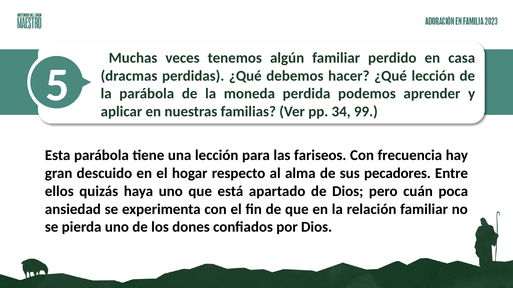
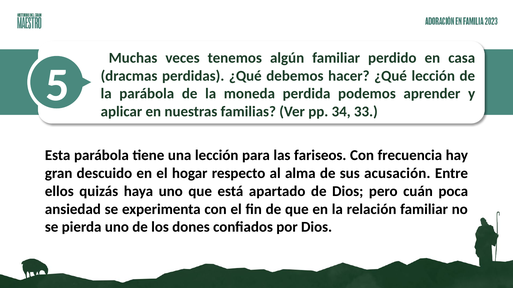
99: 99 -> 33
pecadores: pecadores -> acusación
